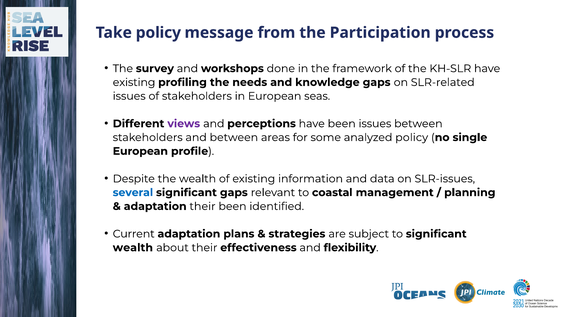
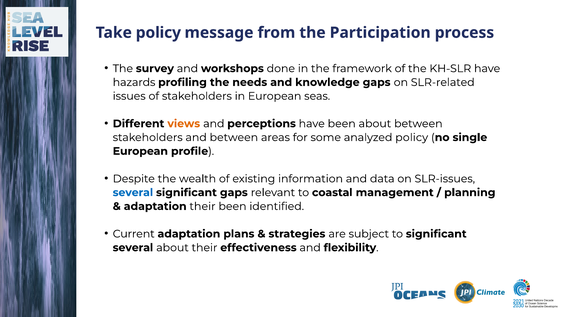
existing at (134, 82): existing -> hazards
views colour: purple -> orange
been issues: issues -> about
wealth at (133, 248): wealth -> several
